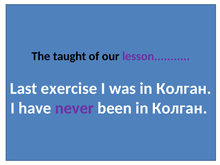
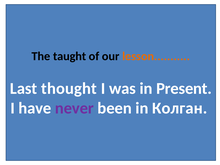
lesson colour: purple -> orange
exercise: exercise -> thought
was in Колган: Колган -> Present
